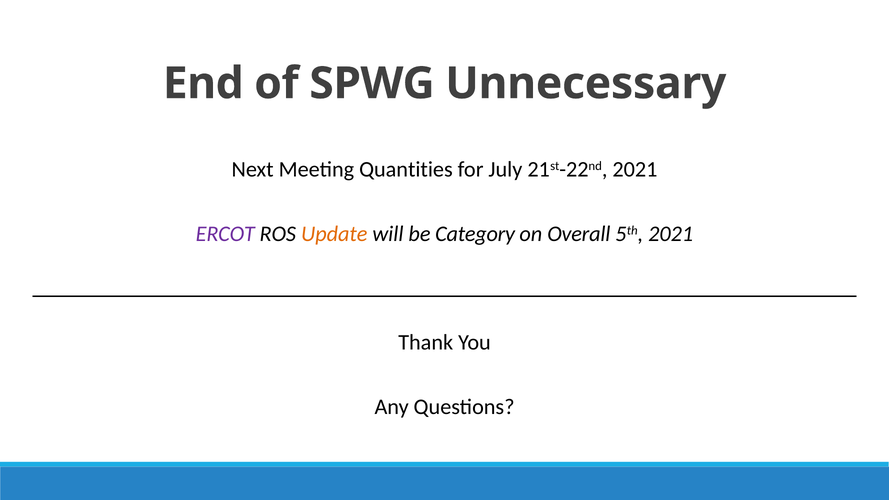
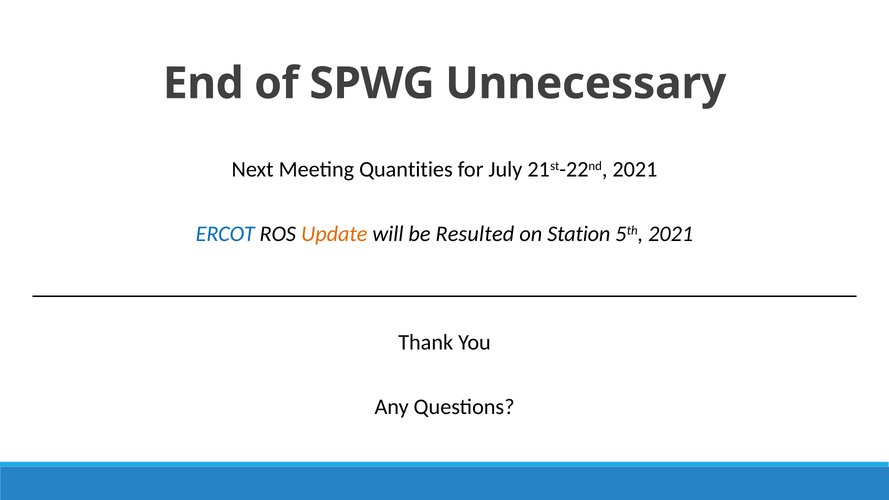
ERCOT colour: purple -> blue
Category: Category -> Resulted
Overall: Overall -> Station
